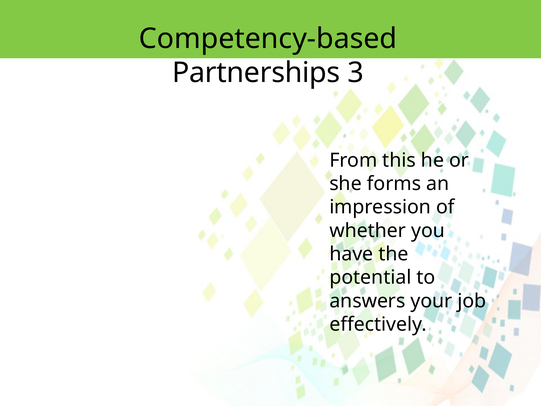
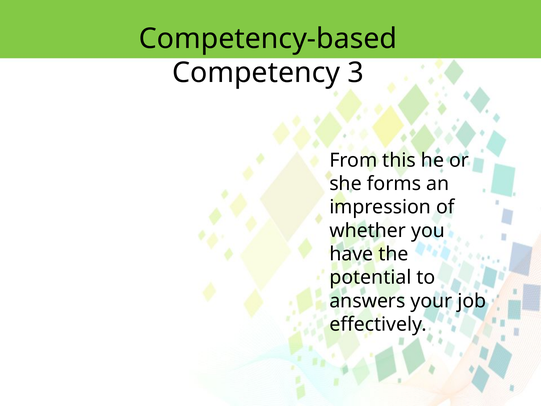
Partnerships: Partnerships -> Competency
